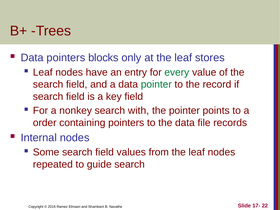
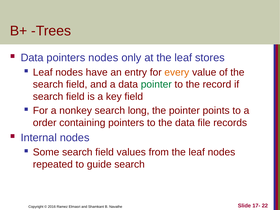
pointers blocks: blocks -> nodes
every colour: green -> orange
with: with -> long
